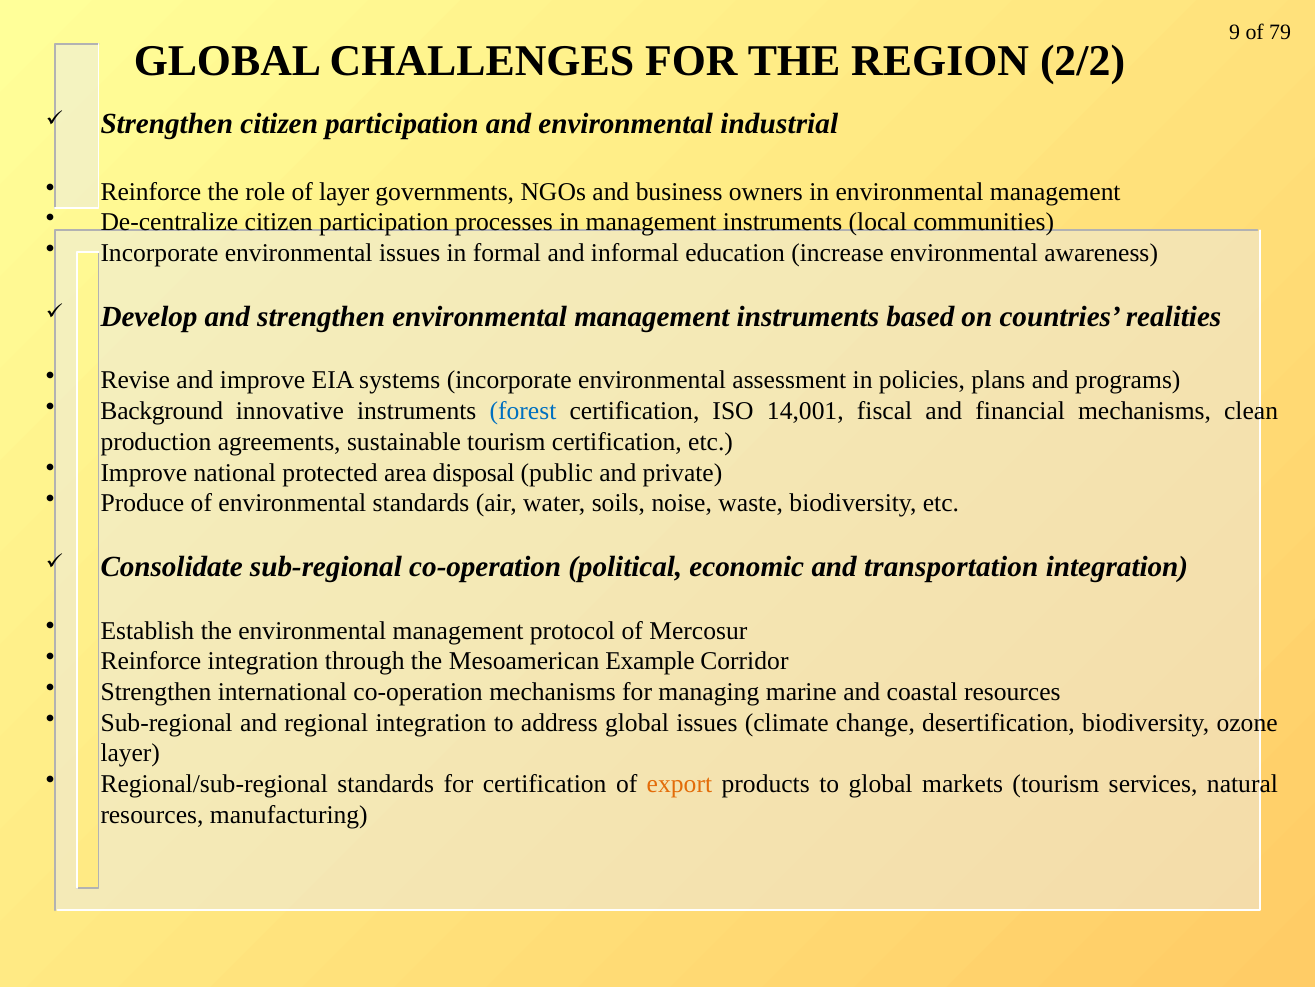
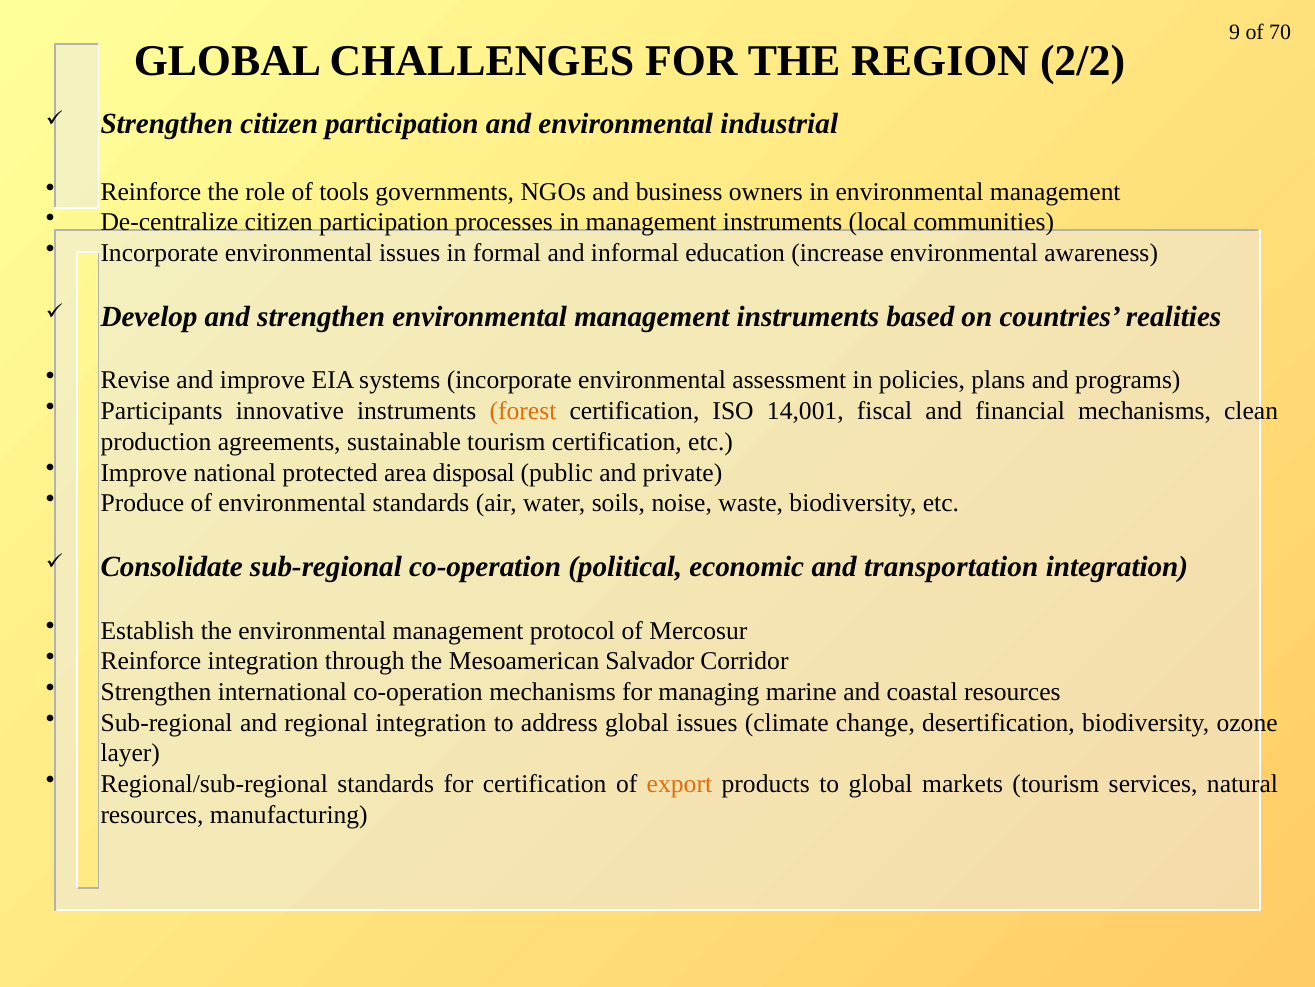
79: 79 -> 70
of layer: layer -> tools
Background: Background -> Participants
forest colour: blue -> orange
Example: Example -> Salvador
